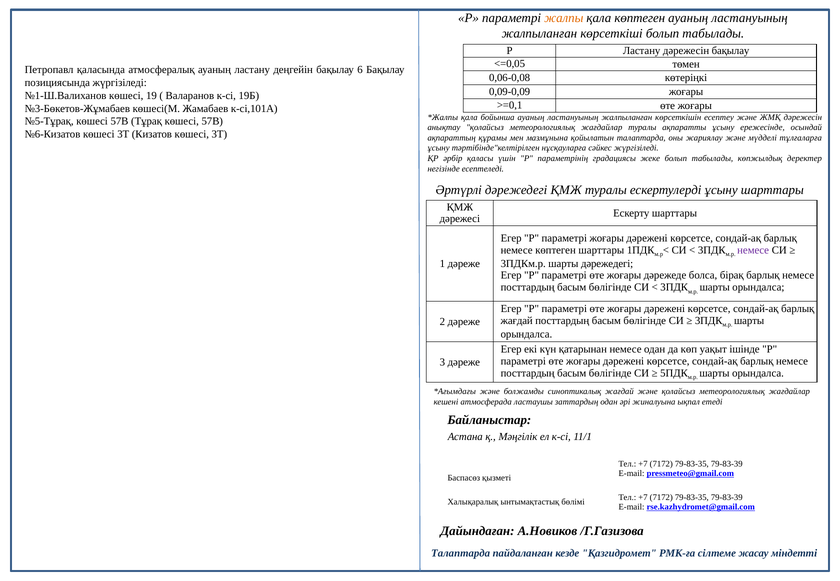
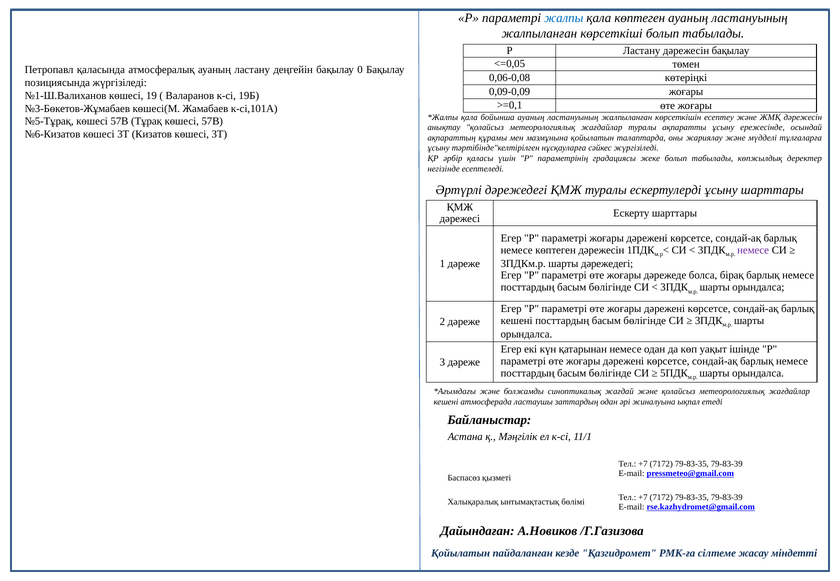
жалпы colour: orange -> blue
6: 6 -> 0
көптеген шарттары: шарттары -> дәрежесін
жағдай at (517, 321): жағдай -> кешені
Талаптарда at (461, 554): Талаптарда -> Қойылатын
